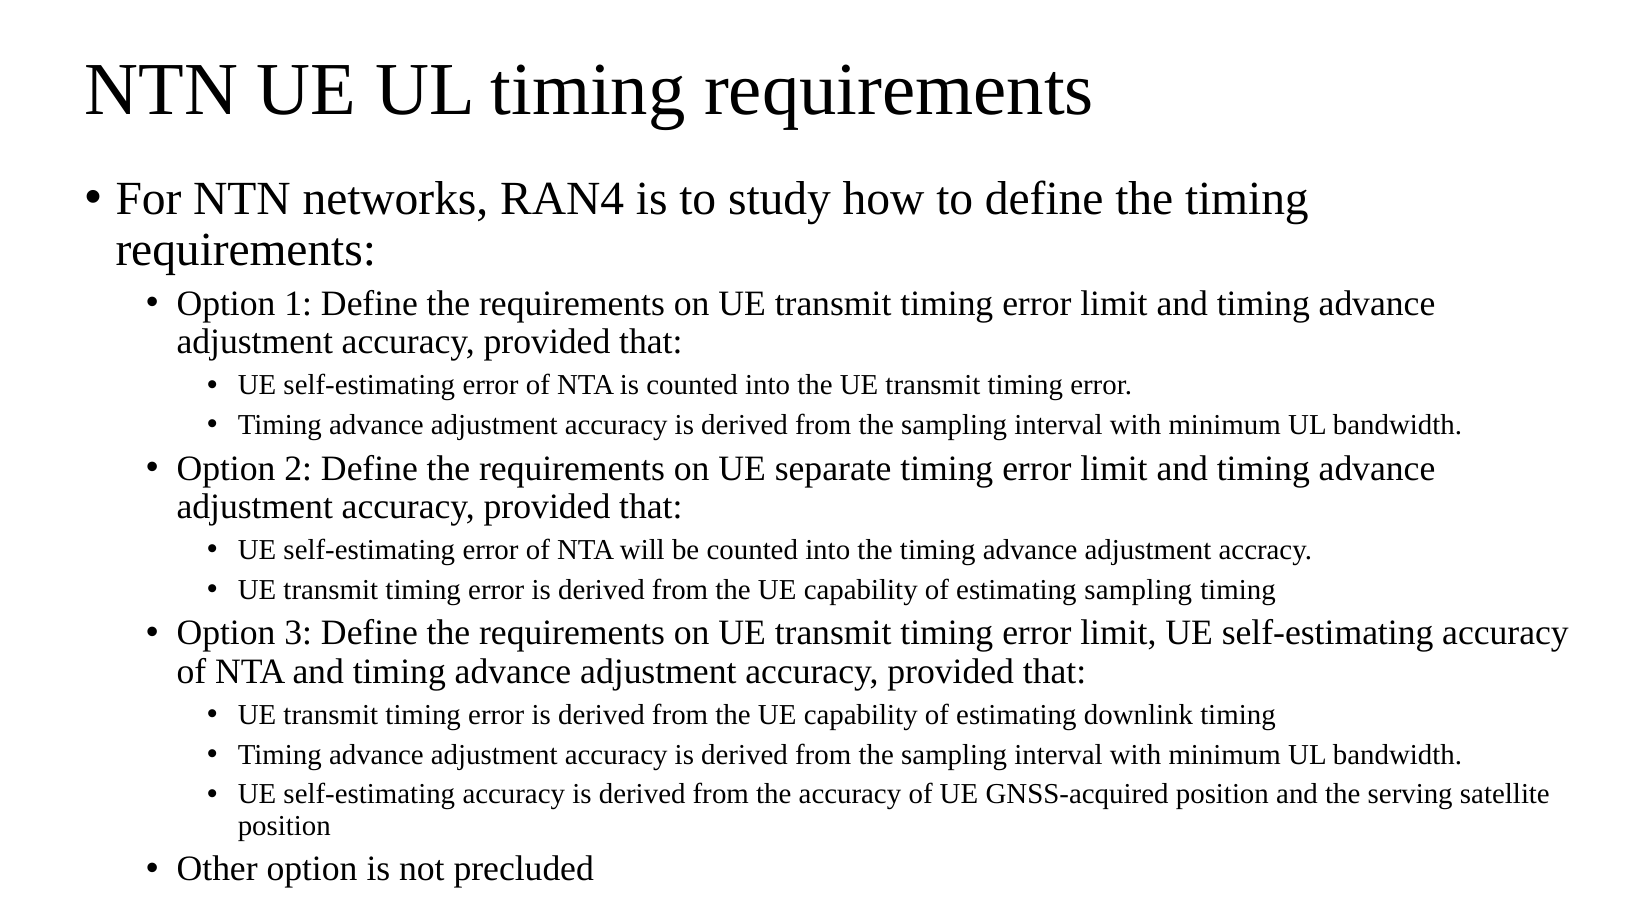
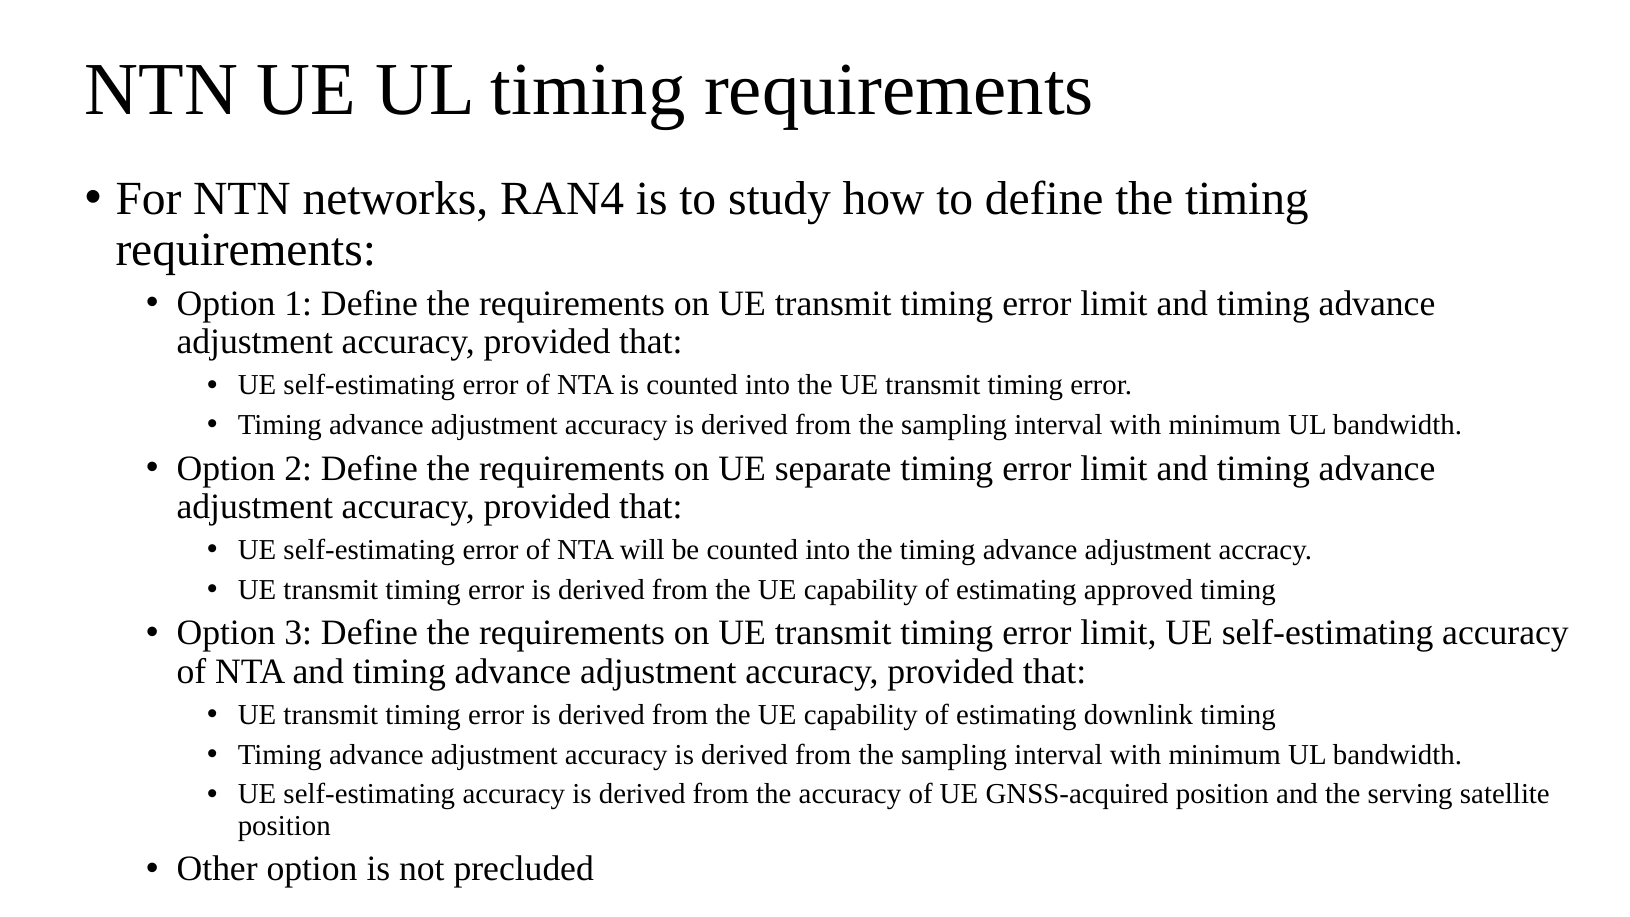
estimating sampling: sampling -> approved
